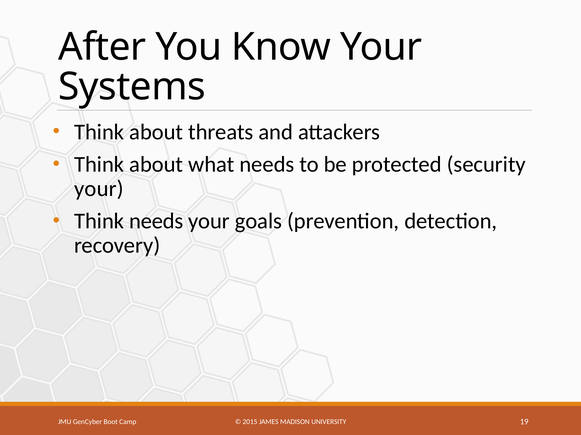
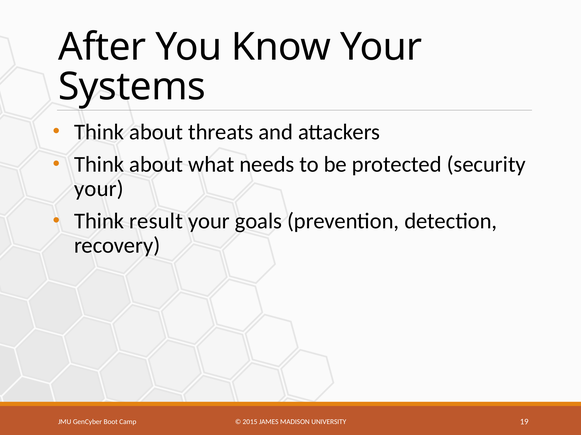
Think needs: needs -> result
